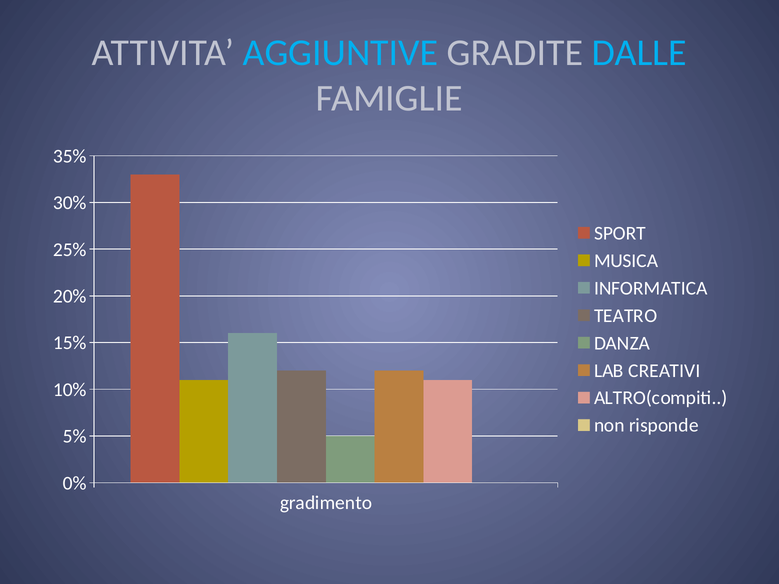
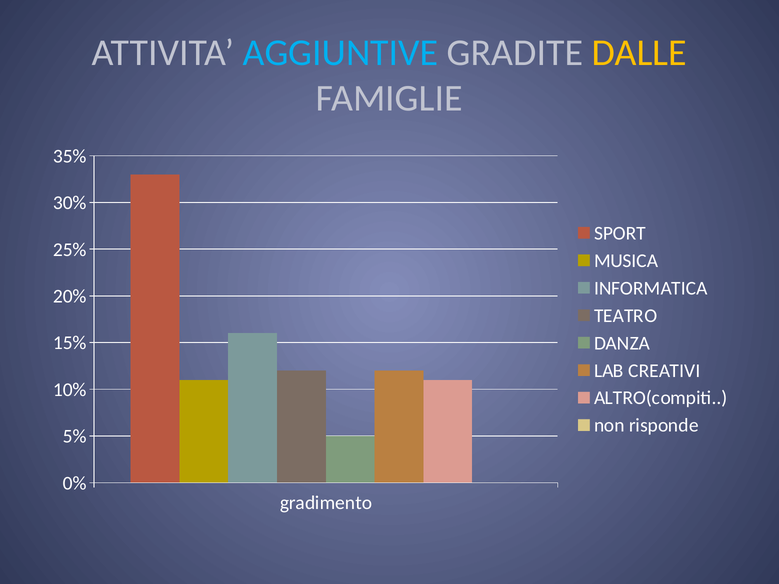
DALLE colour: light blue -> yellow
